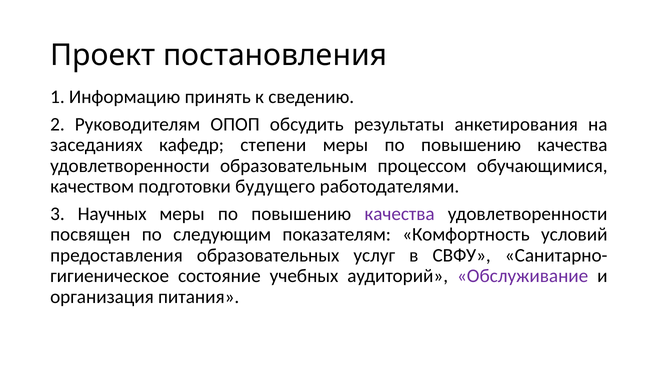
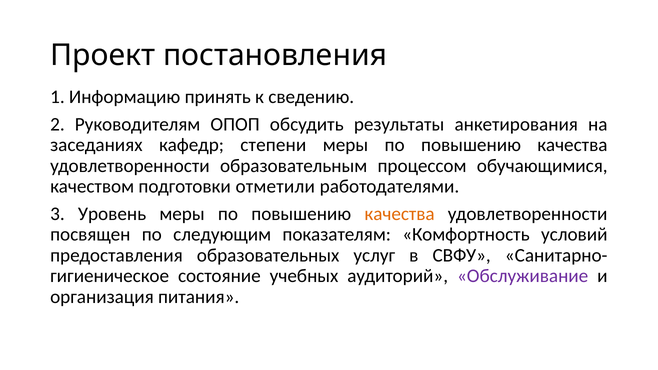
будущего: будущего -> отметили
Научных: Научных -> Уровень
качества at (400, 214) colour: purple -> orange
